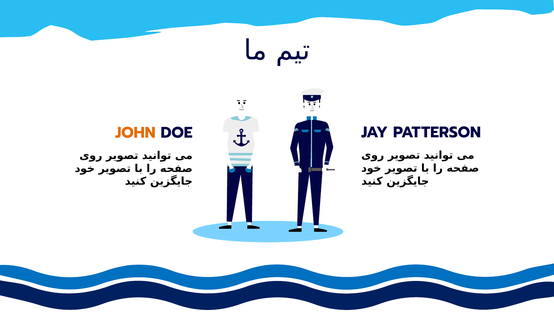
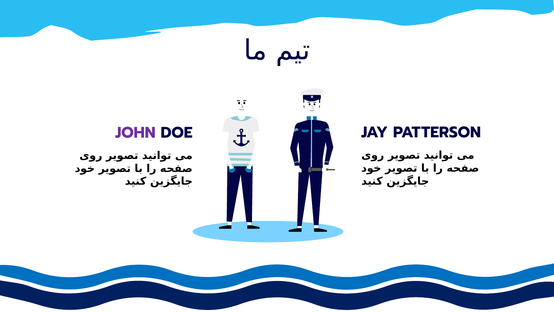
JOHN colour: orange -> purple
